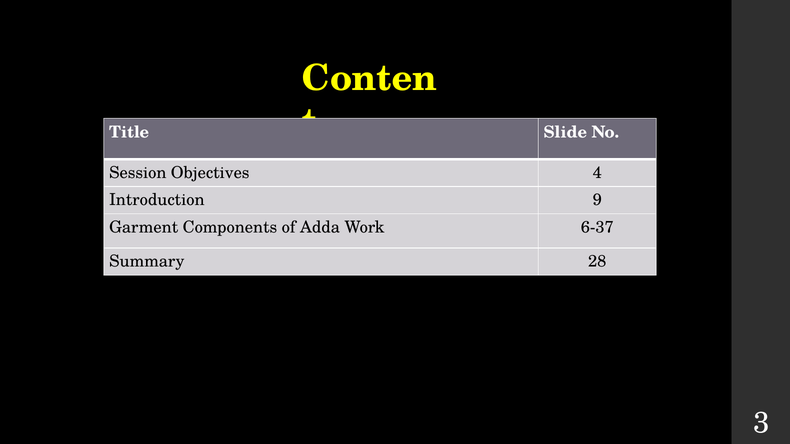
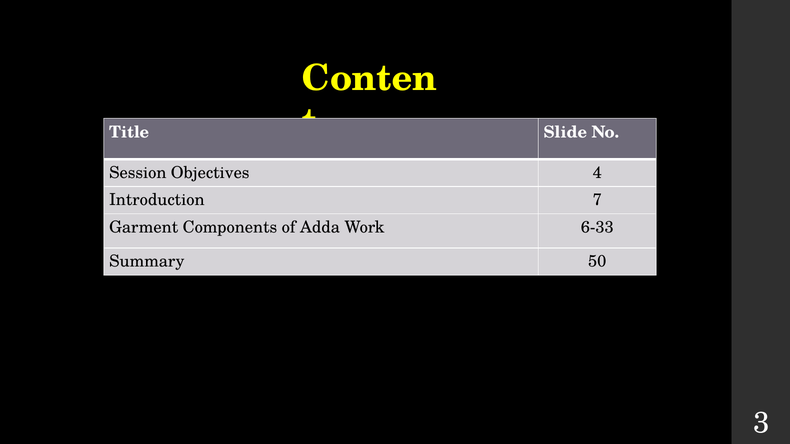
9: 9 -> 7
6-37: 6-37 -> 6-33
28: 28 -> 50
